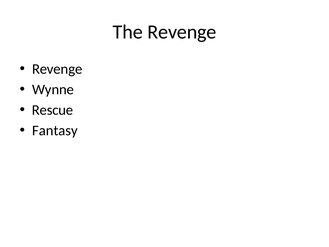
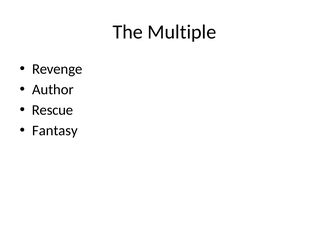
The Revenge: Revenge -> Multiple
Wynne: Wynne -> Author
